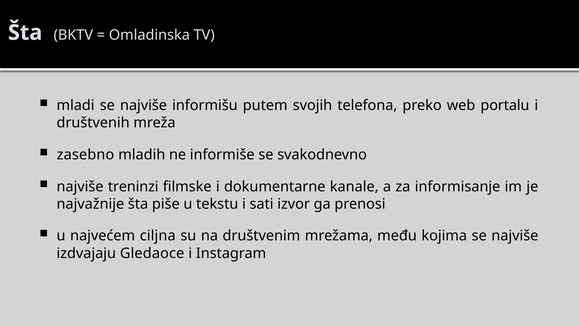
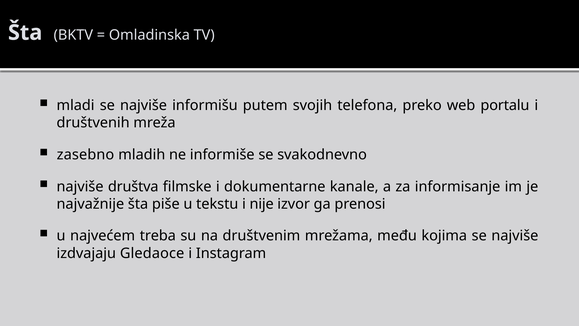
treninzi: treninzi -> društva
sati: sati -> nije
ciljna: ciljna -> treba
